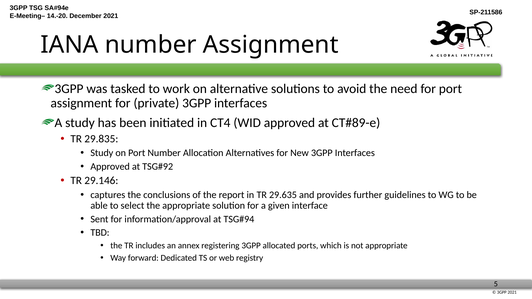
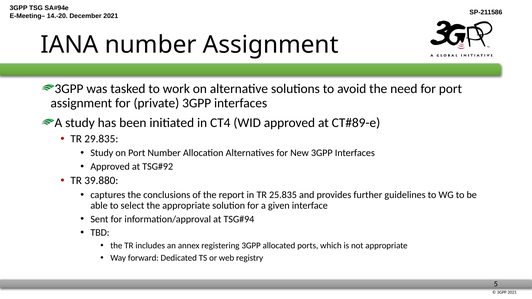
29.146: 29.146 -> 39.880
29.635: 29.635 -> 25.835
